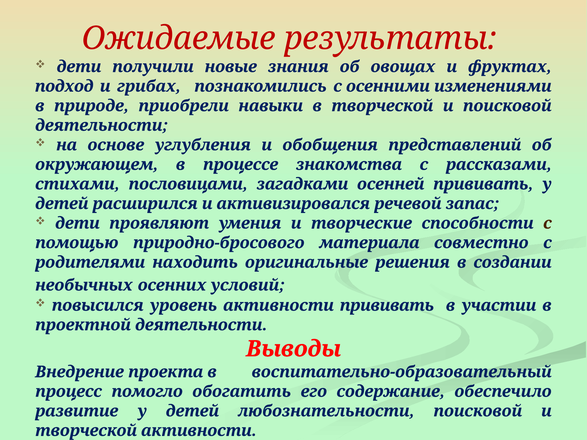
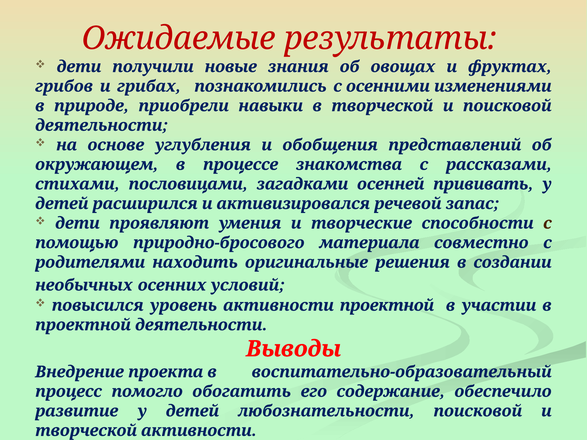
подход: подход -> грибов
активности прививать: прививать -> проектной
